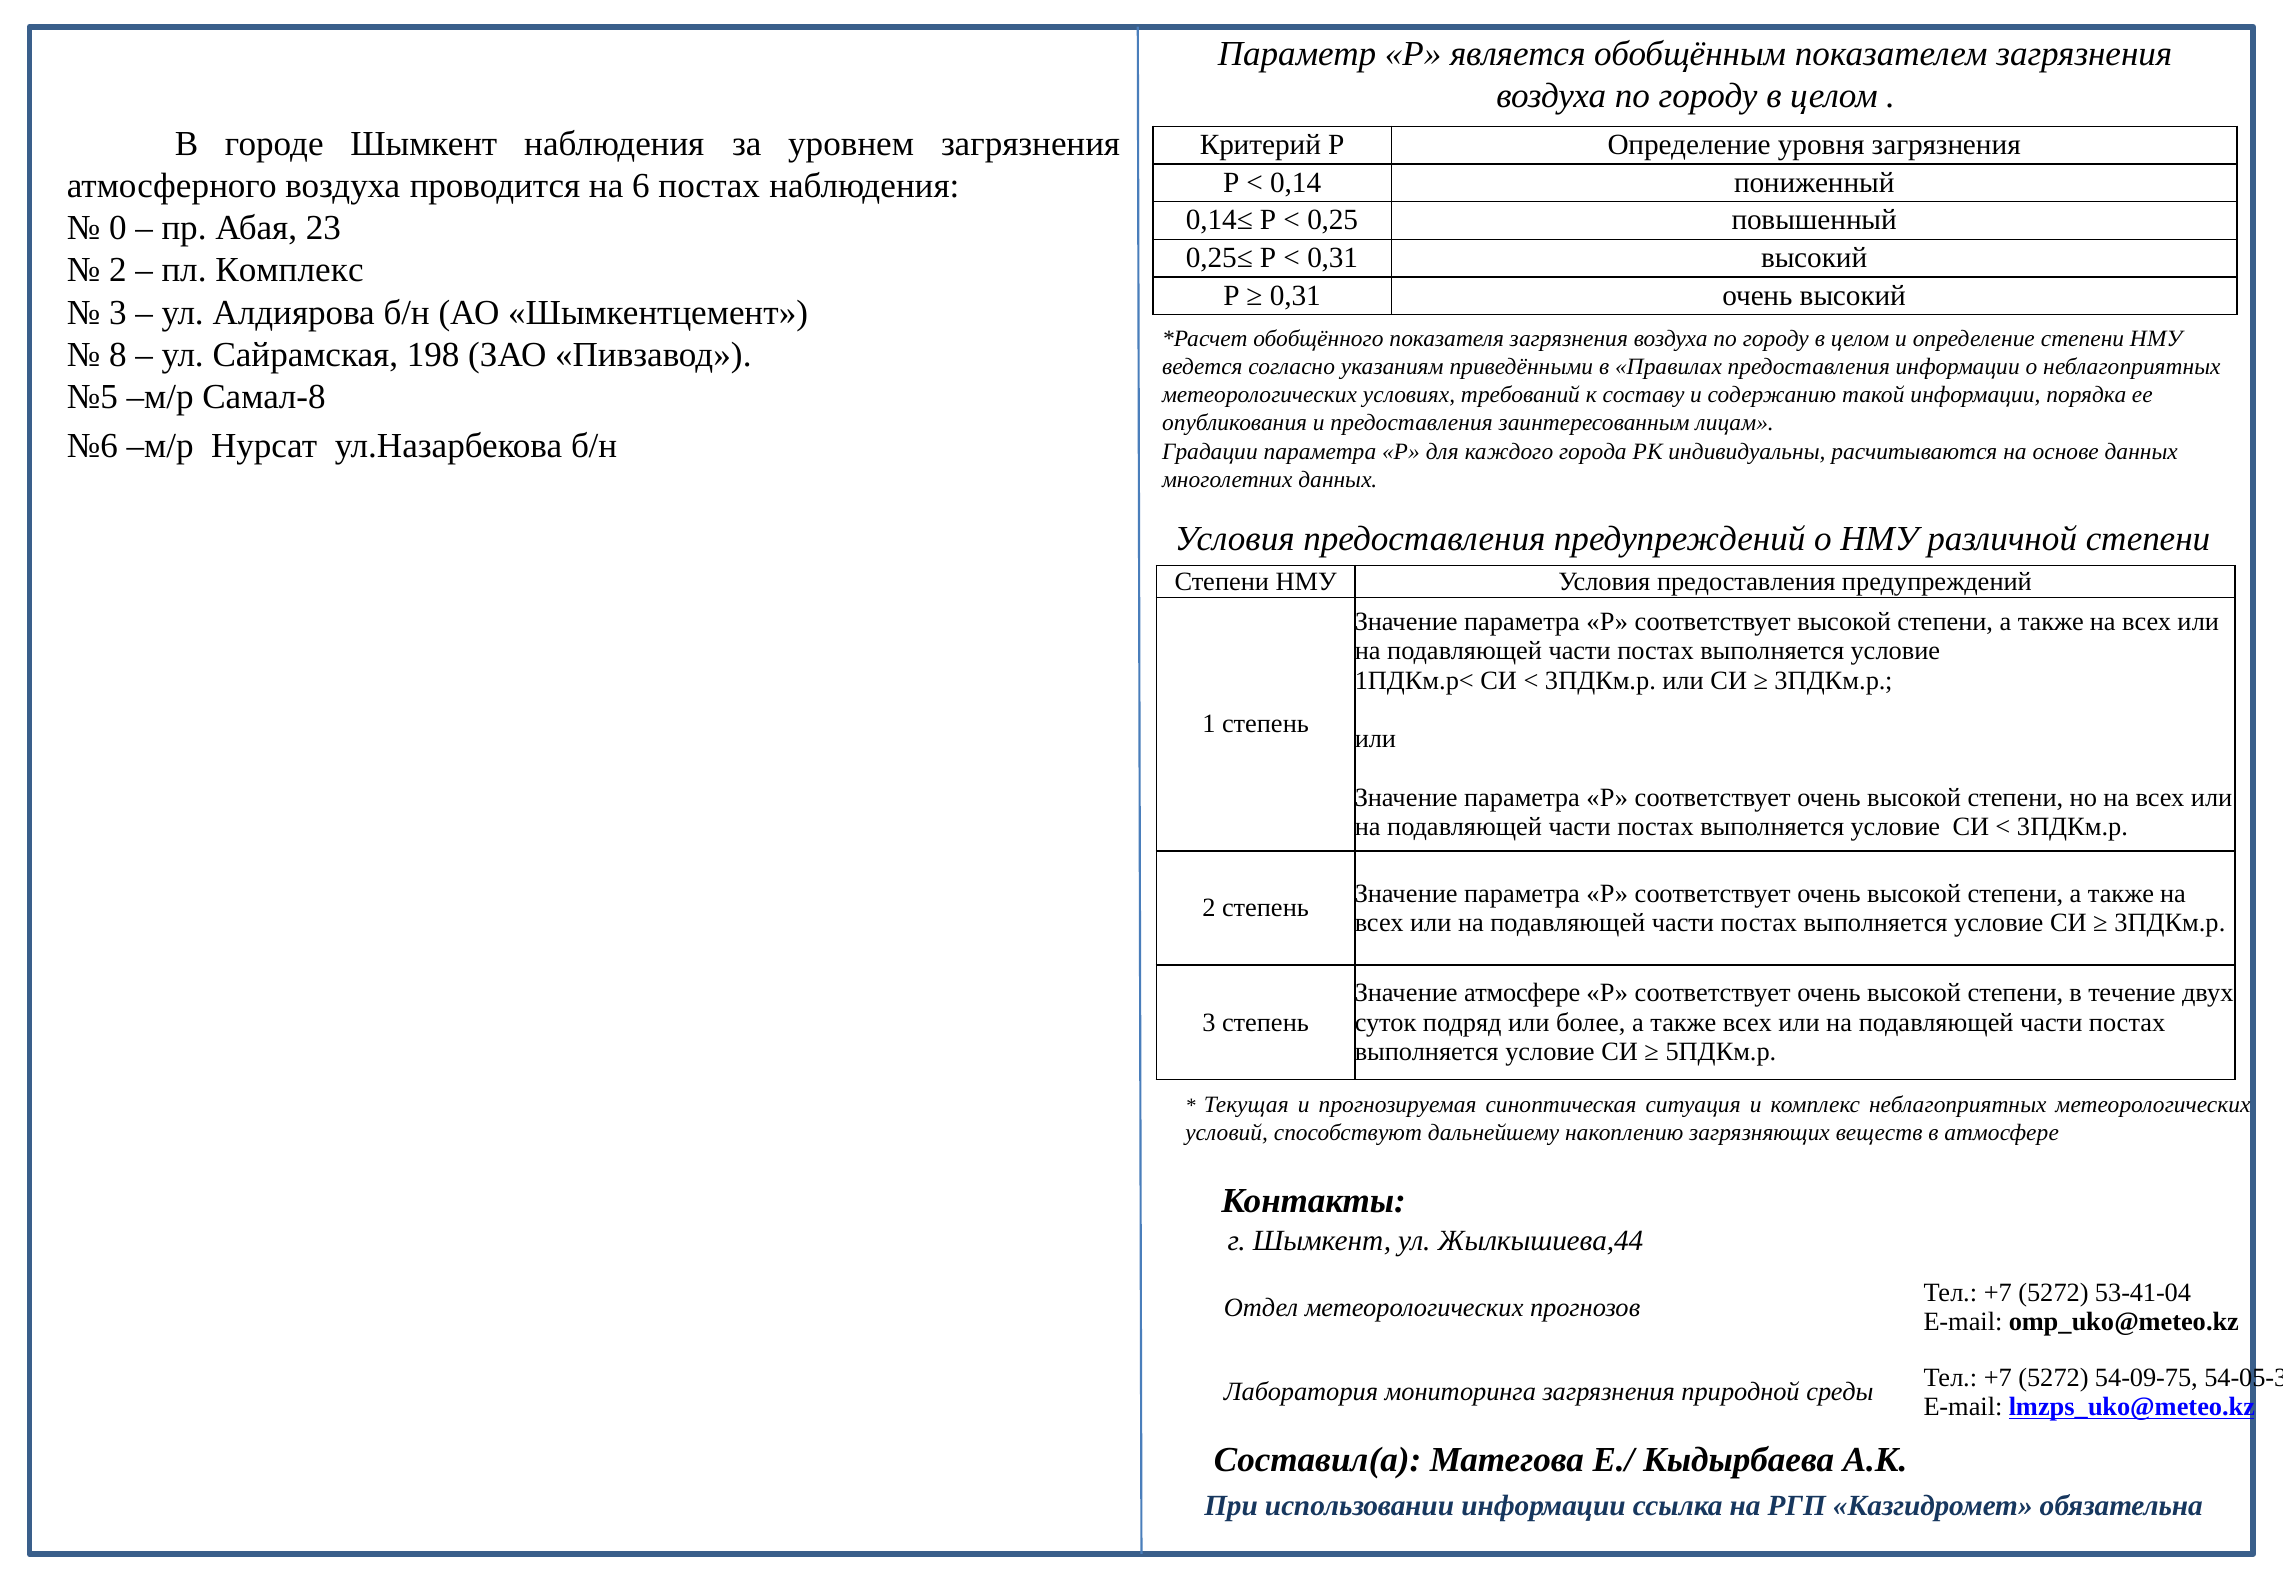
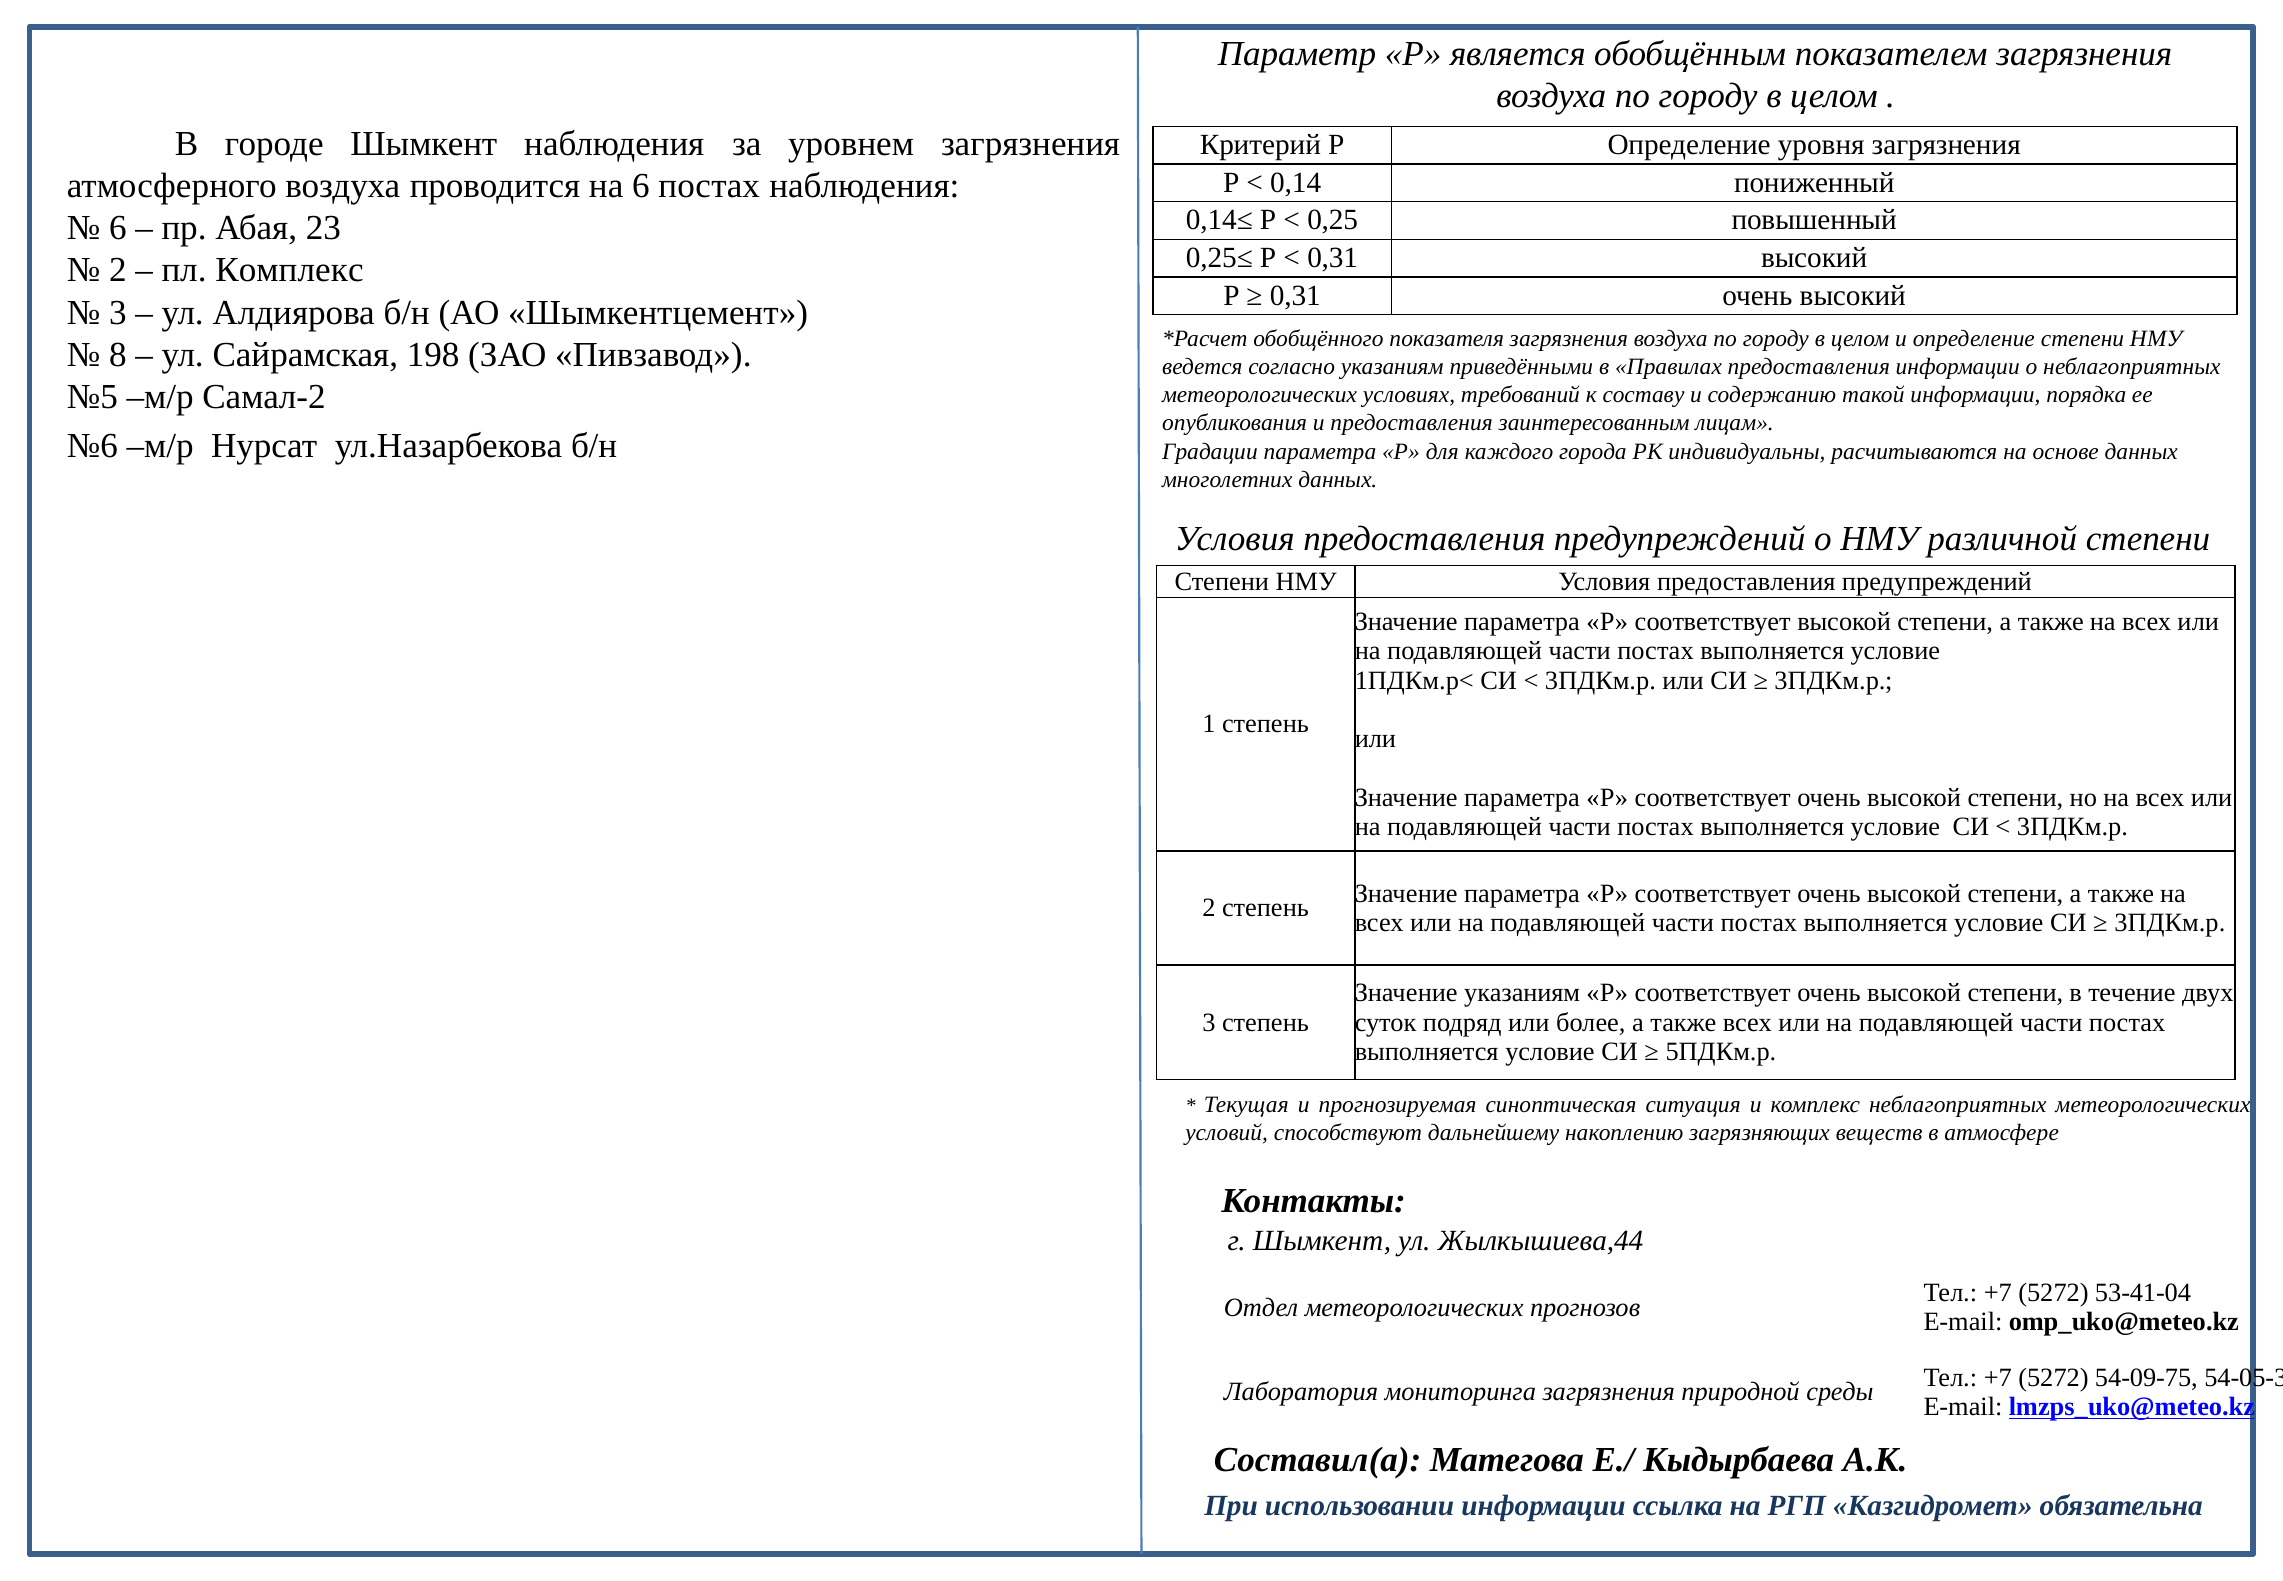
0 at (118, 228): 0 -> 6
Самал-8: Самал-8 -> Самал-2
Значение атмосфере: атмосфере -> указаниям
